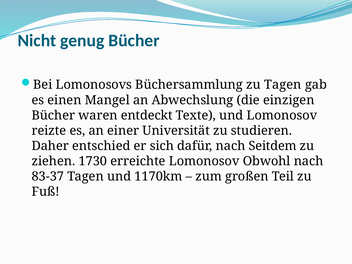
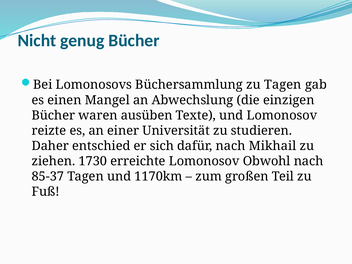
entdeckt: entdeckt -> ausüben
Seitdem: Seitdem -> Mikhail
83-37: 83-37 -> 85-37
